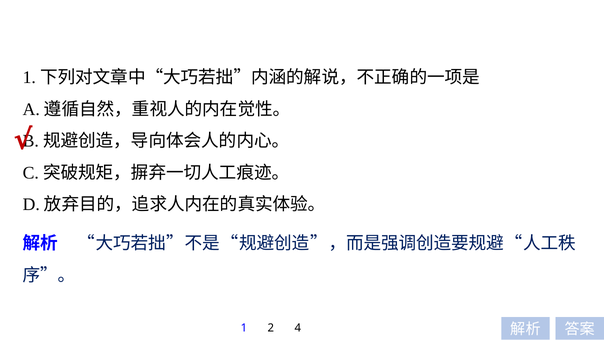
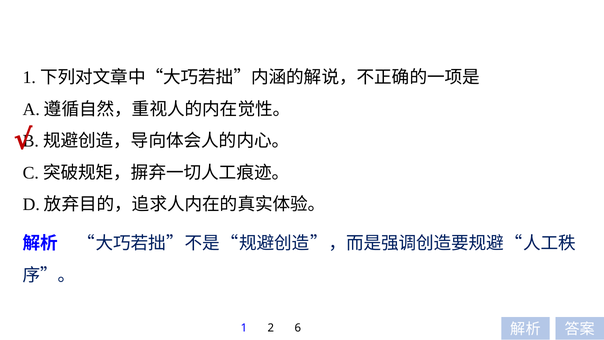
4: 4 -> 6
